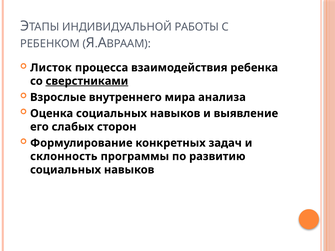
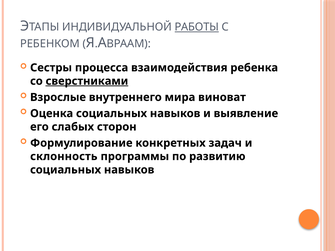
РАБОТЫ underline: none -> present
Листок: Листок -> Сестры
анализа: анализа -> виноват
